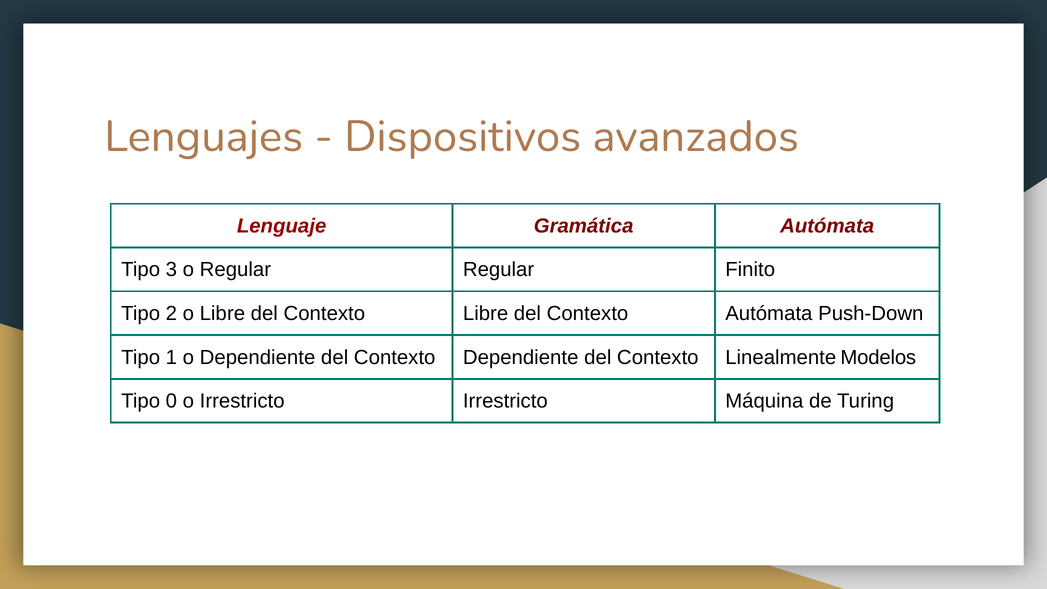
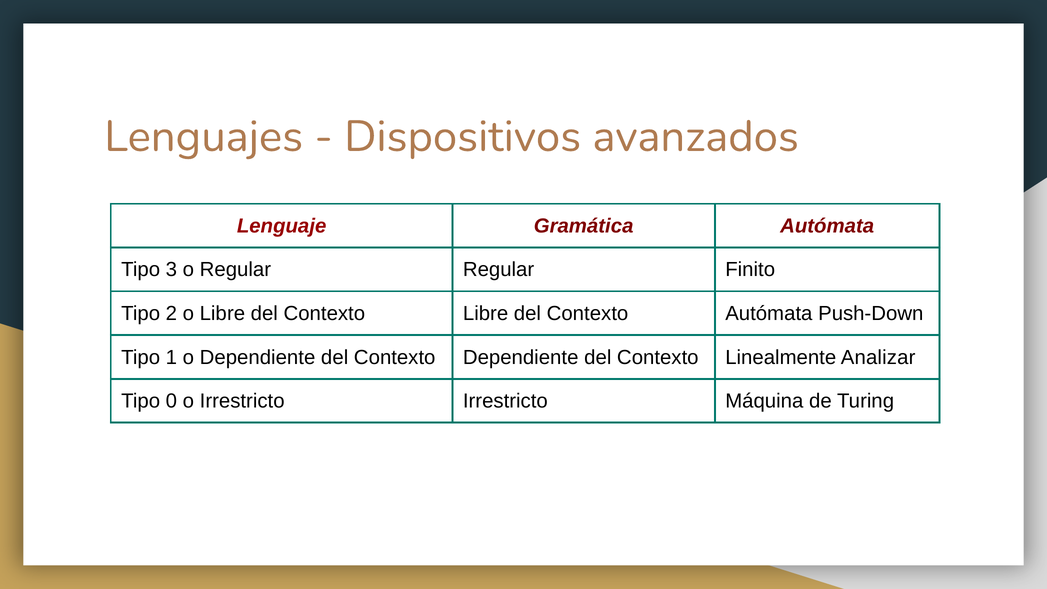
Modelos: Modelos -> Analizar
